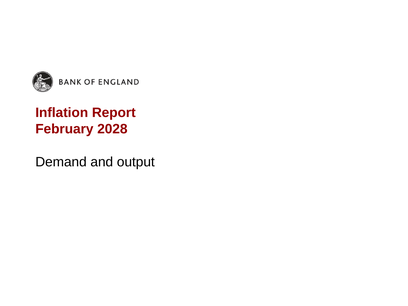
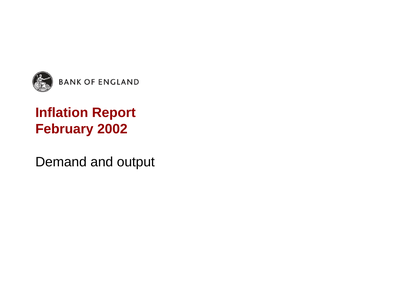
2028: 2028 -> 2002
